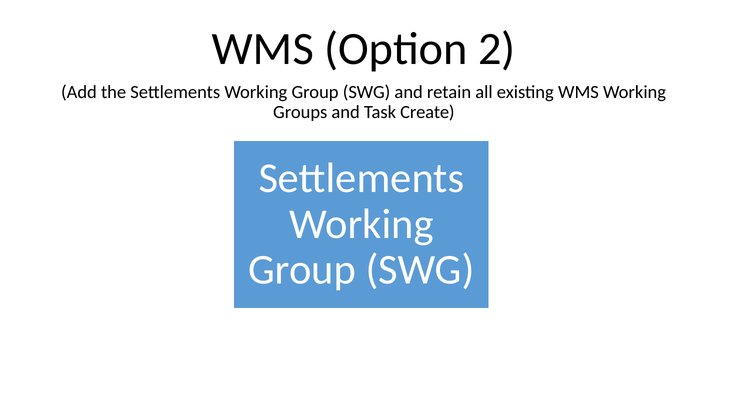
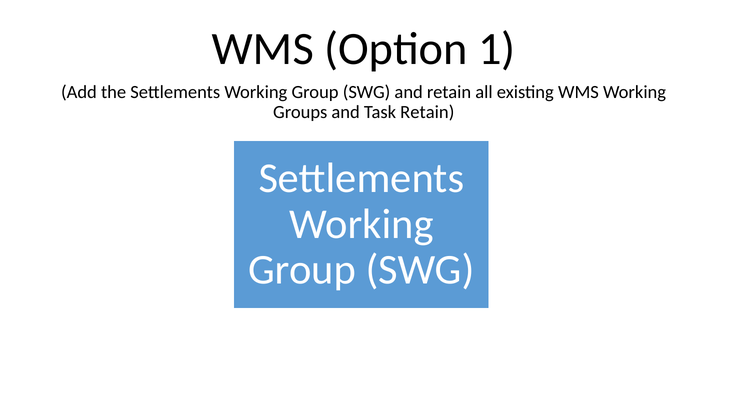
2: 2 -> 1
Task Create: Create -> Retain
